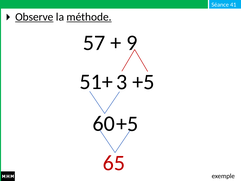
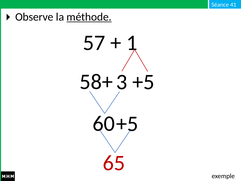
Observe underline: present -> none
9: 9 -> 1
51+: 51+ -> 58+
